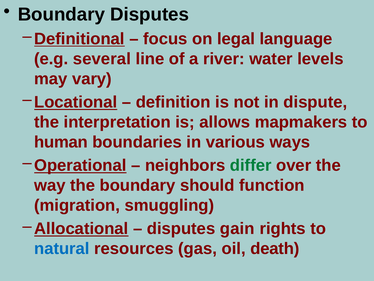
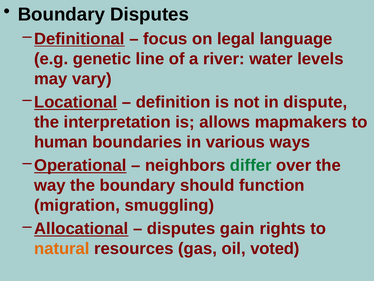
several: several -> genetic
natural colour: blue -> orange
death: death -> voted
